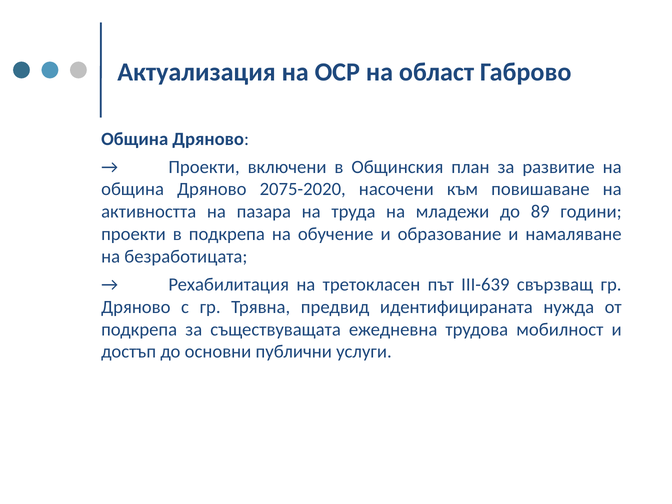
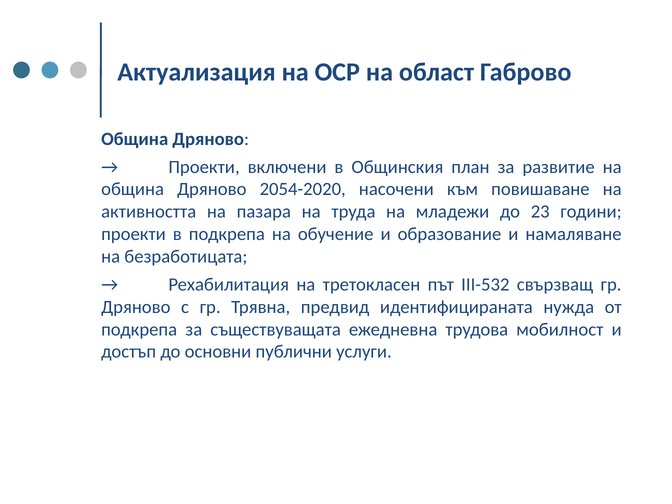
2075-2020: 2075-2020 -> 2054-2020
89: 89 -> 23
ІІІ-639: ІІІ-639 -> ІІІ-532
